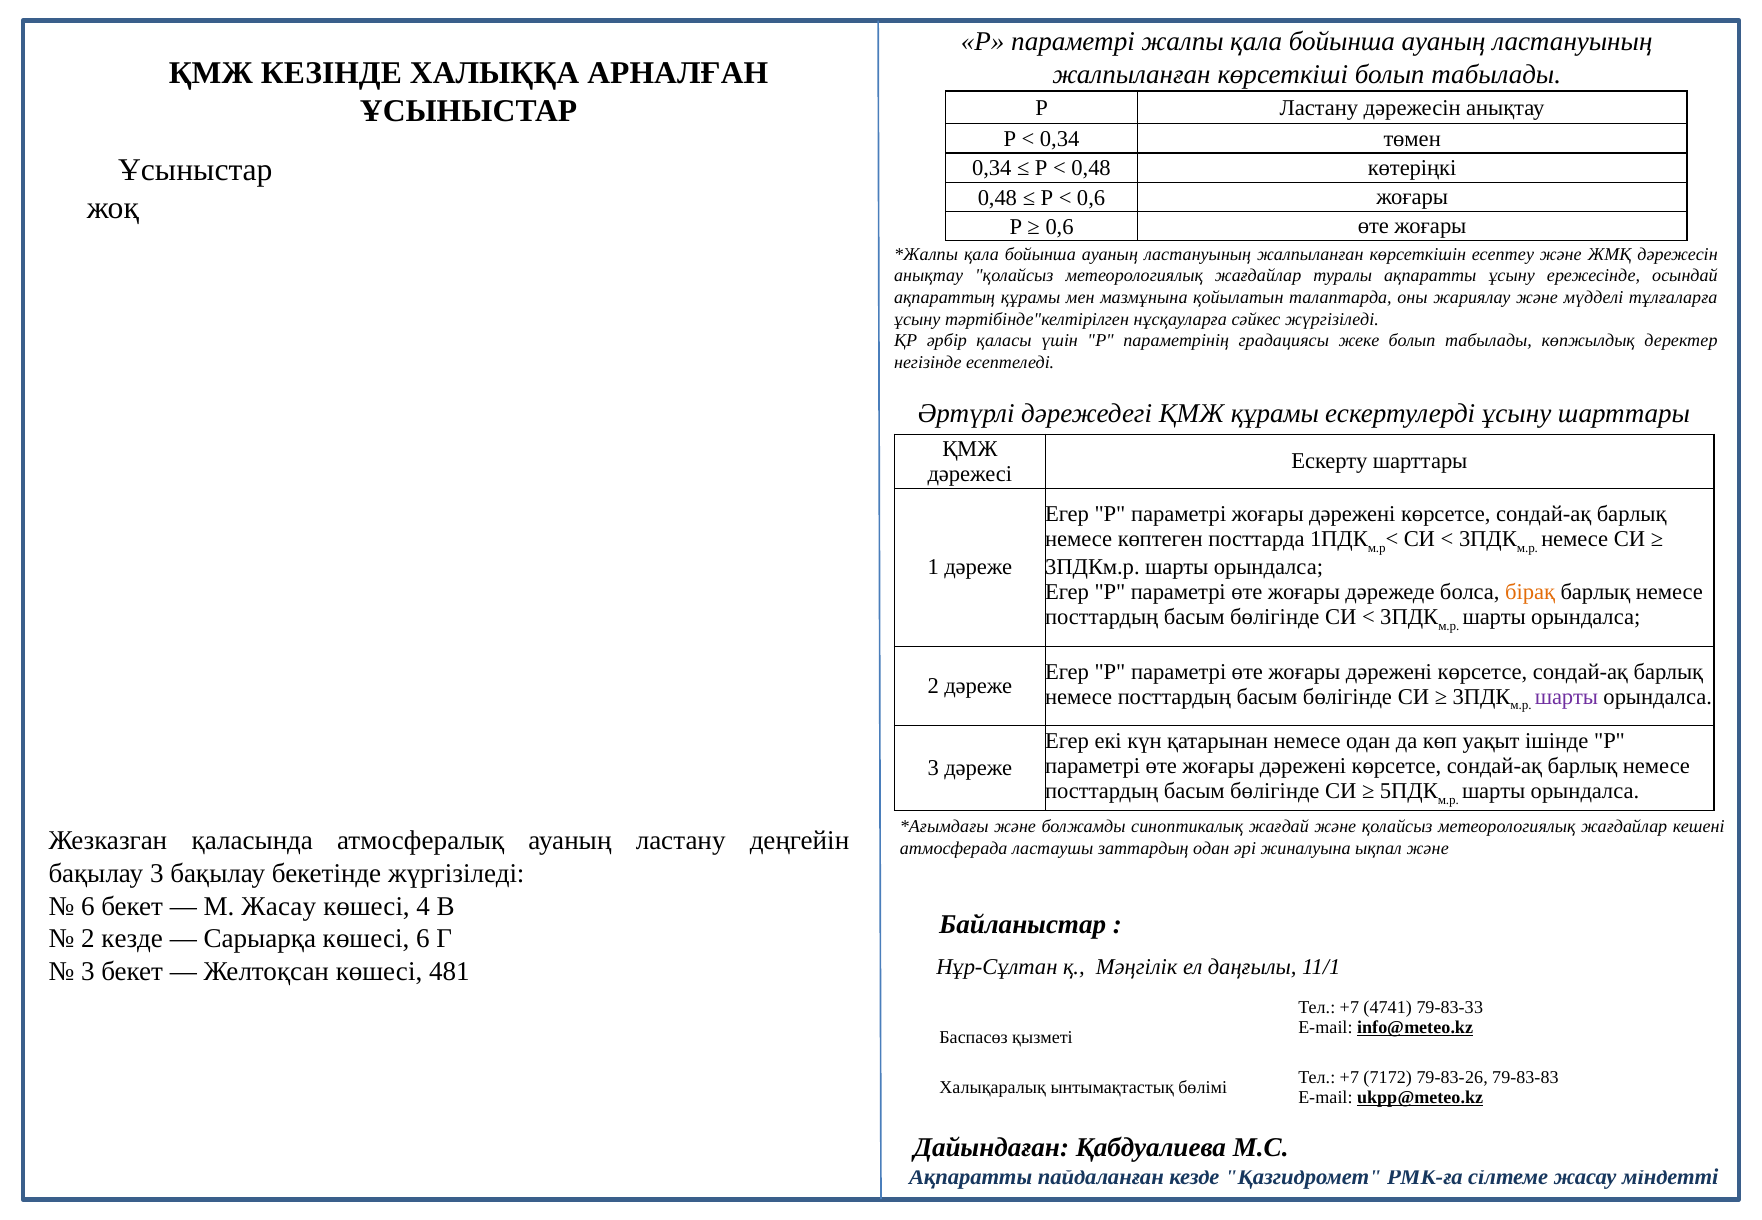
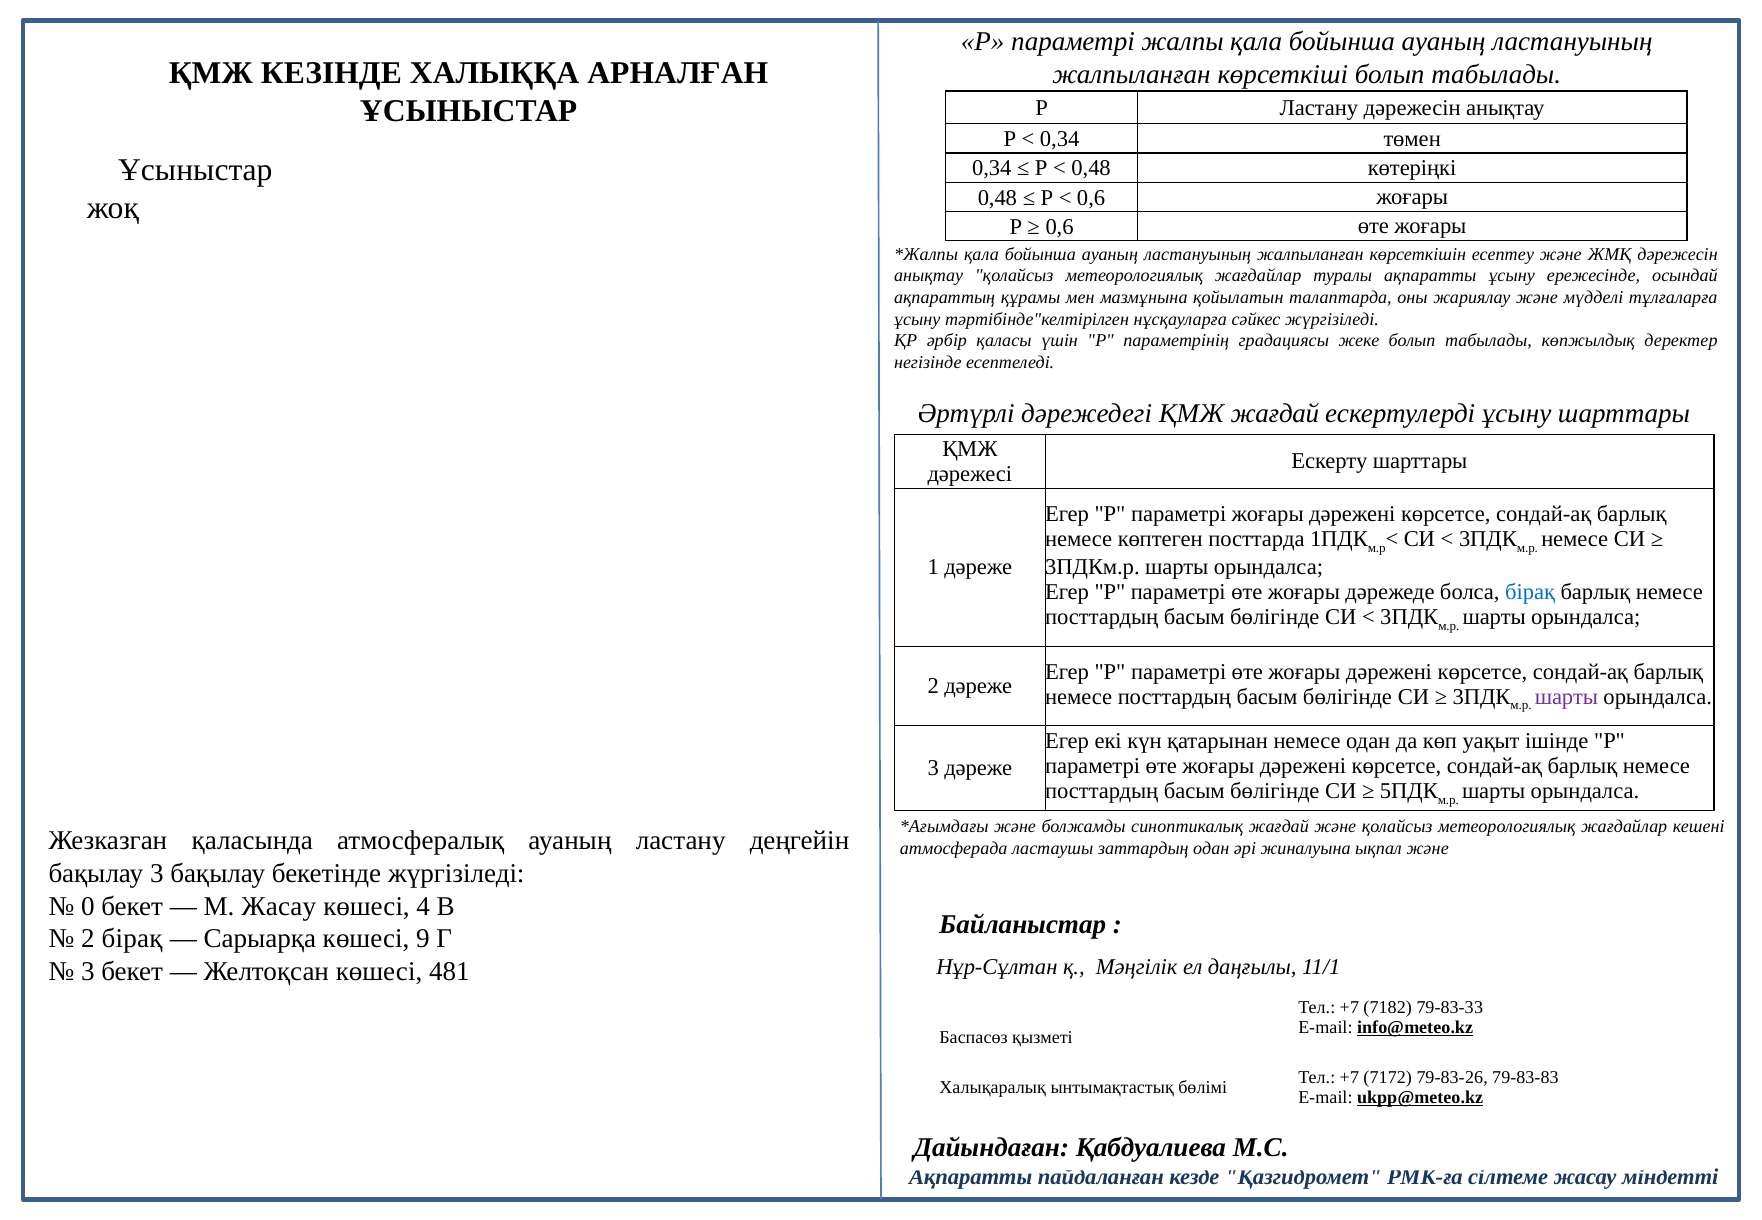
ҚМЖ құрамы: құрамы -> жағдай
бірақ at (1530, 592) colour: orange -> blue
6 at (88, 906): 6 -> 0
2 кезде: кезде -> бірақ
көшесі 6: 6 -> 9
4741: 4741 -> 7182
